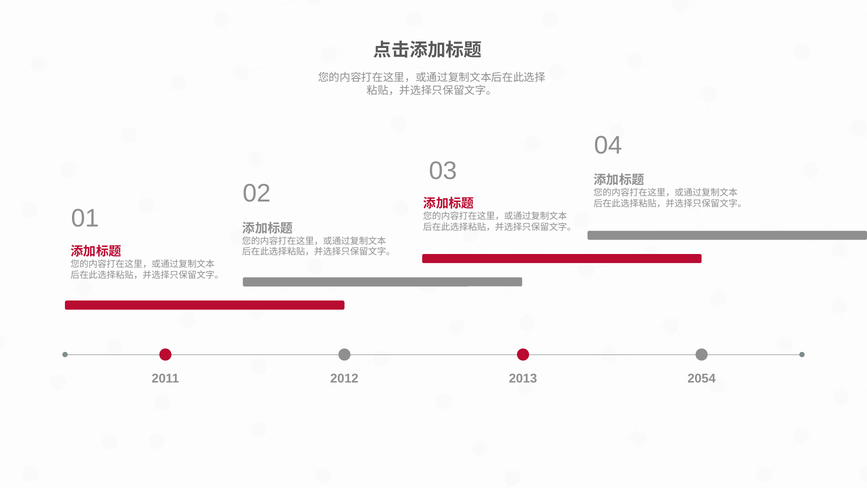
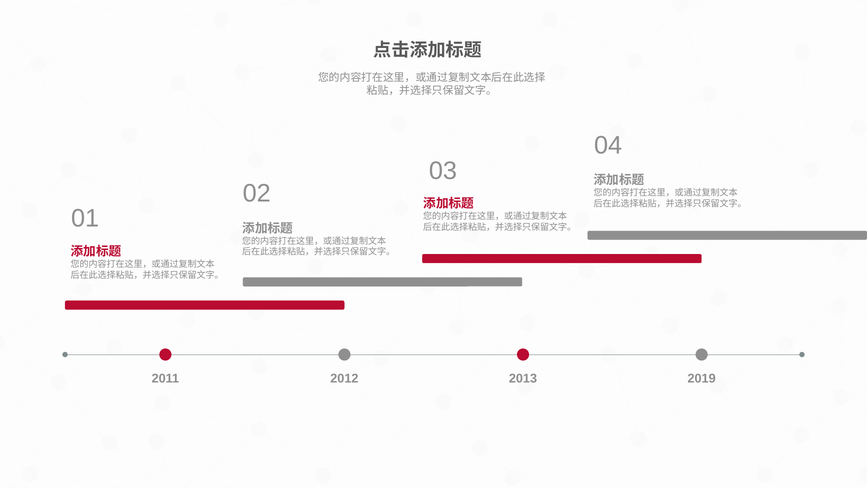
2054: 2054 -> 2019
